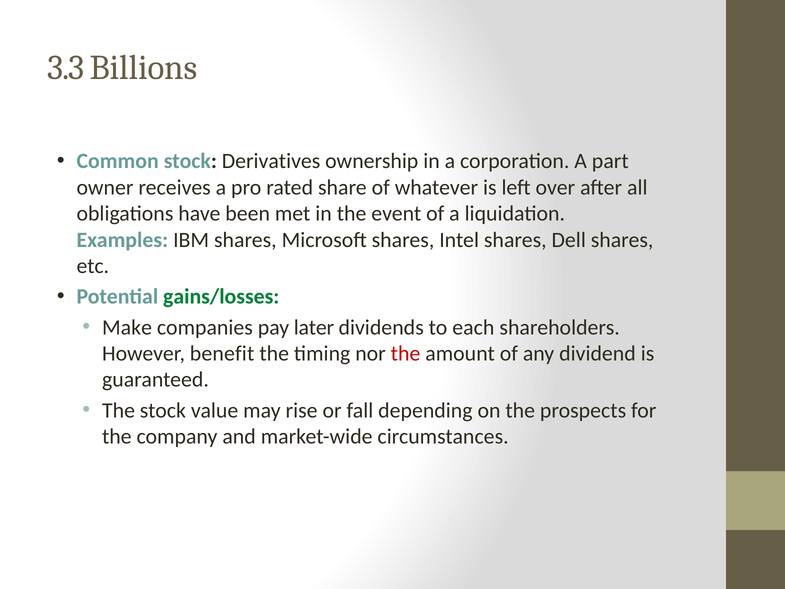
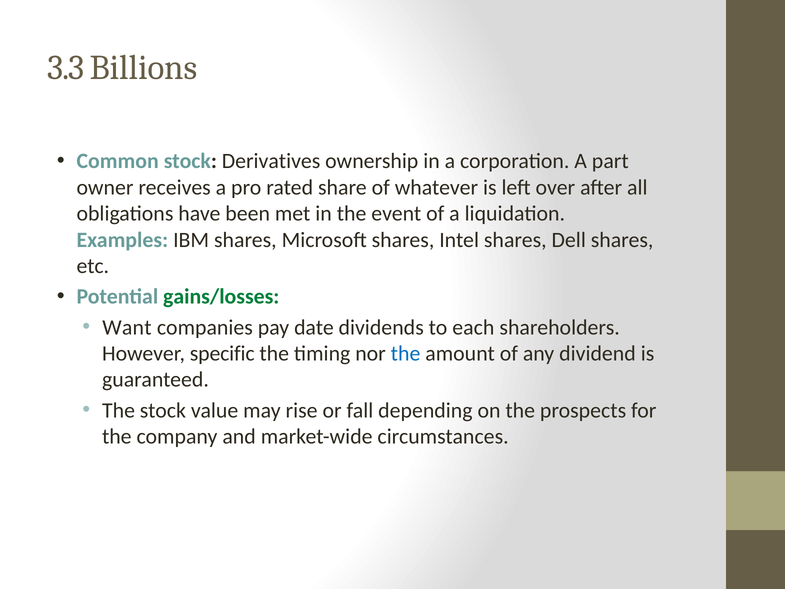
Make: Make -> Want
later: later -> date
benefit: benefit -> specific
the at (406, 353) colour: red -> blue
